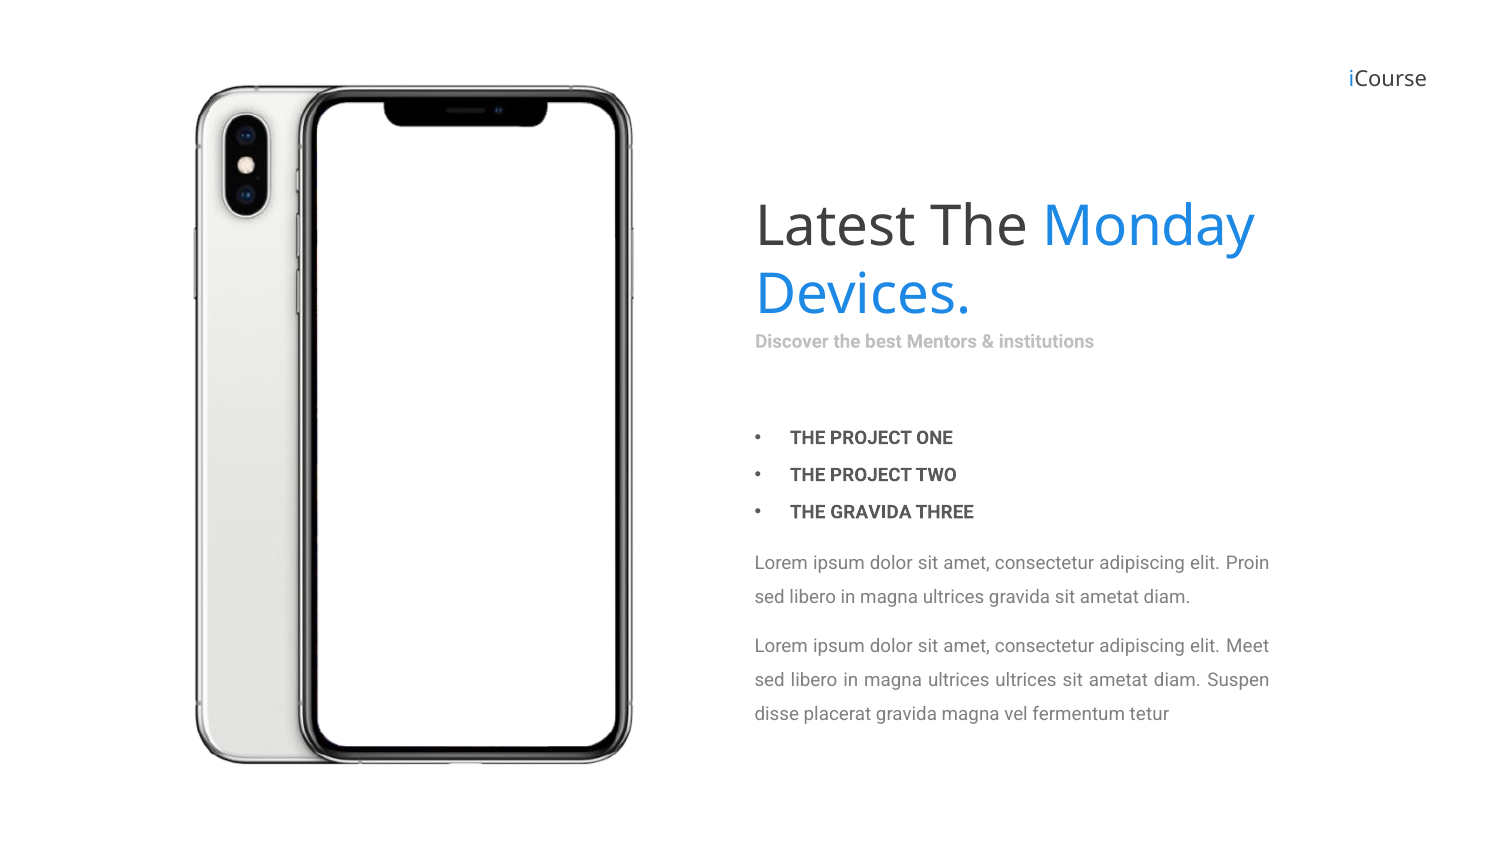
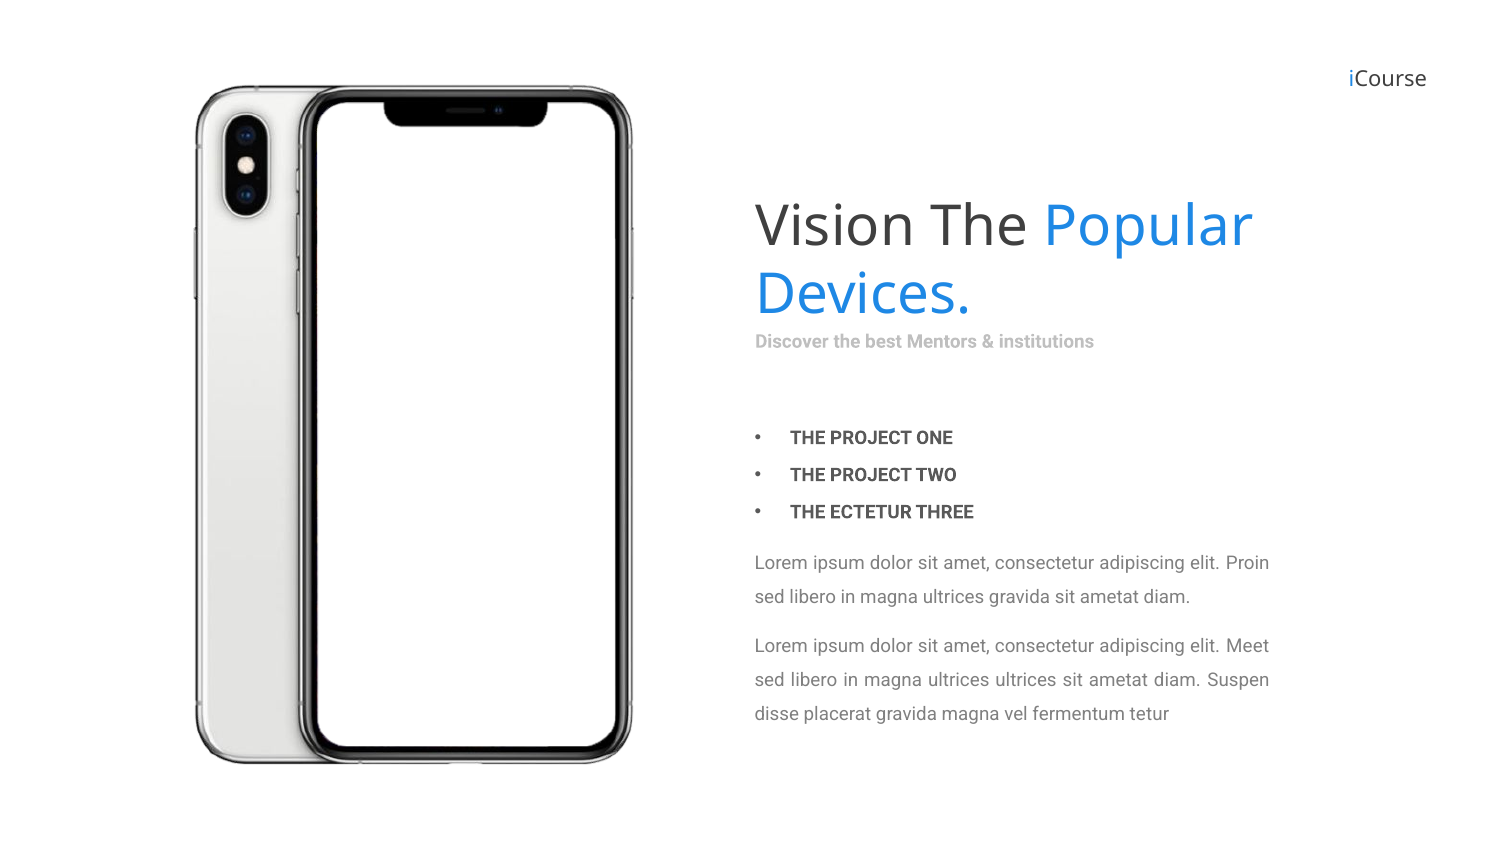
Latest: Latest -> Vision
Monday: Monday -> Popular
THE GRAVIDA: GRAVIDA -> ECTETUR
